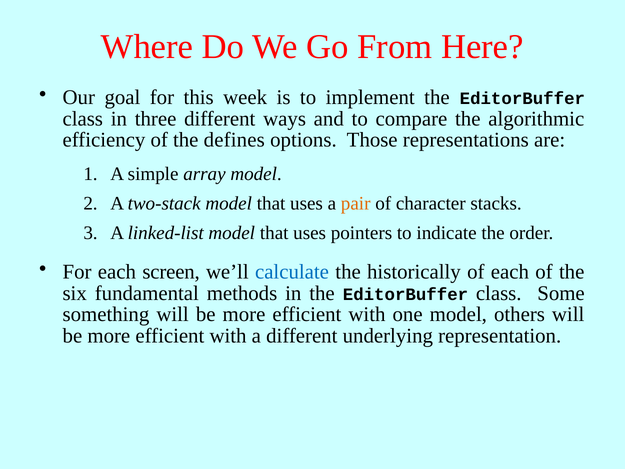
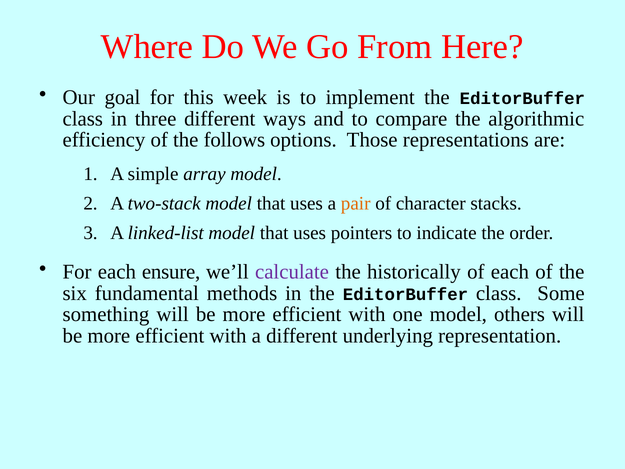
defines: defines -> follows
screen: screen -> ensure
calculate colour: blue -> purple
